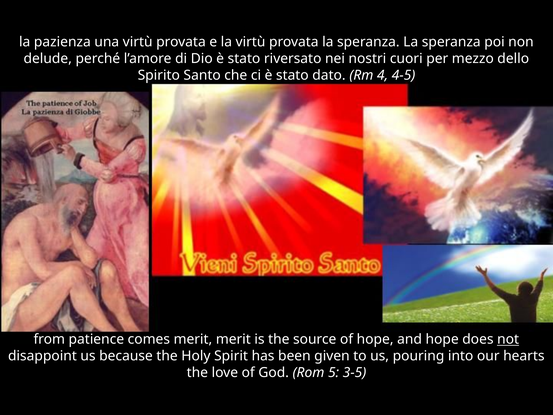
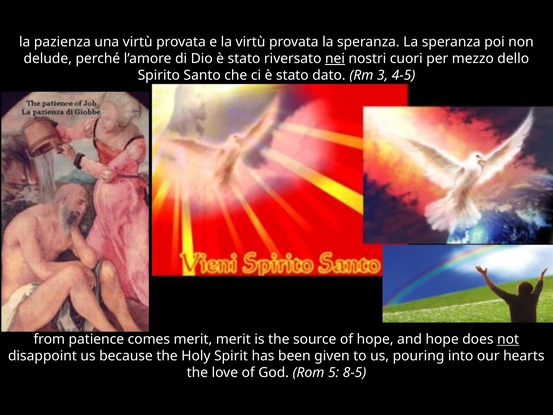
nei underline: none -> present
4: 4 -> 3
3-5: 3-5 -> 8-5
